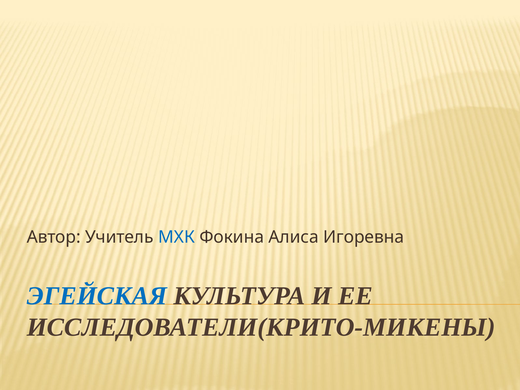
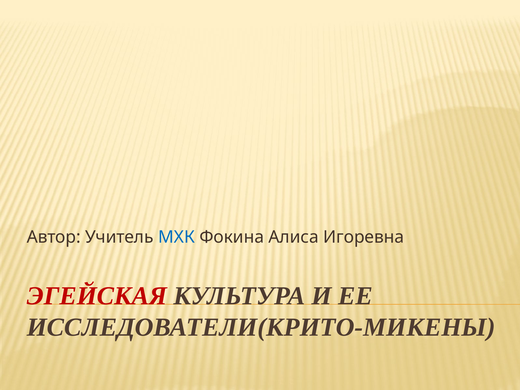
ЭГЕЙСКАЯ colour: blue -> red
